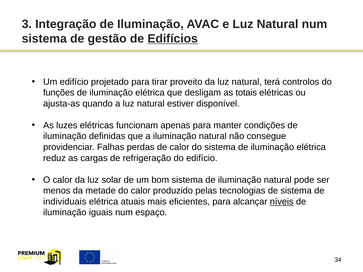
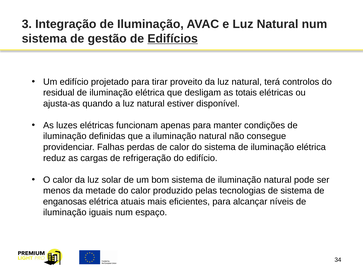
funções: funções -> residual
individuais: individuais -> enganosas
níveis underline: present -> none
